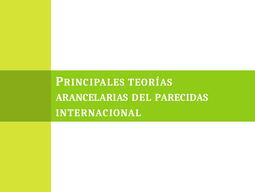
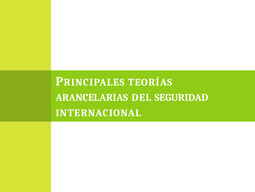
PARECIDAS: PARECIDAS -> SEGURIDAD
